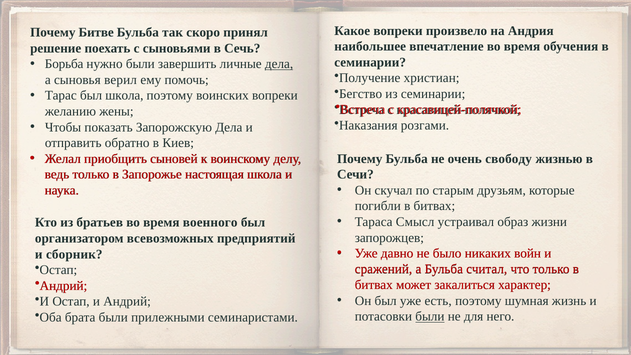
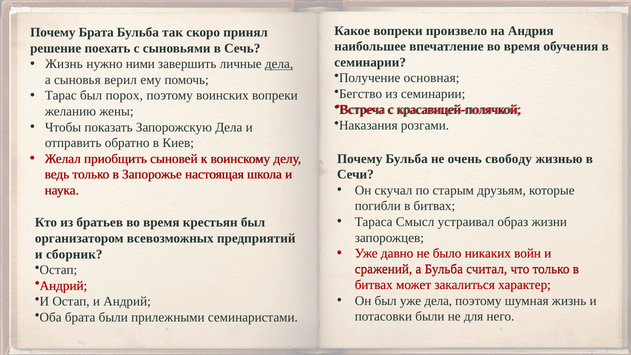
Почему Битве: Битве -> Брата
Борьба at (64, 64): Борьба -> Жизнь
нужно были: были -> ними
христиан: христиан -> основная
был школа: школа -> порох
военного: военного -> крестьян
уже есть: есть -> дела
были at (430, 317) underline: present -> none
